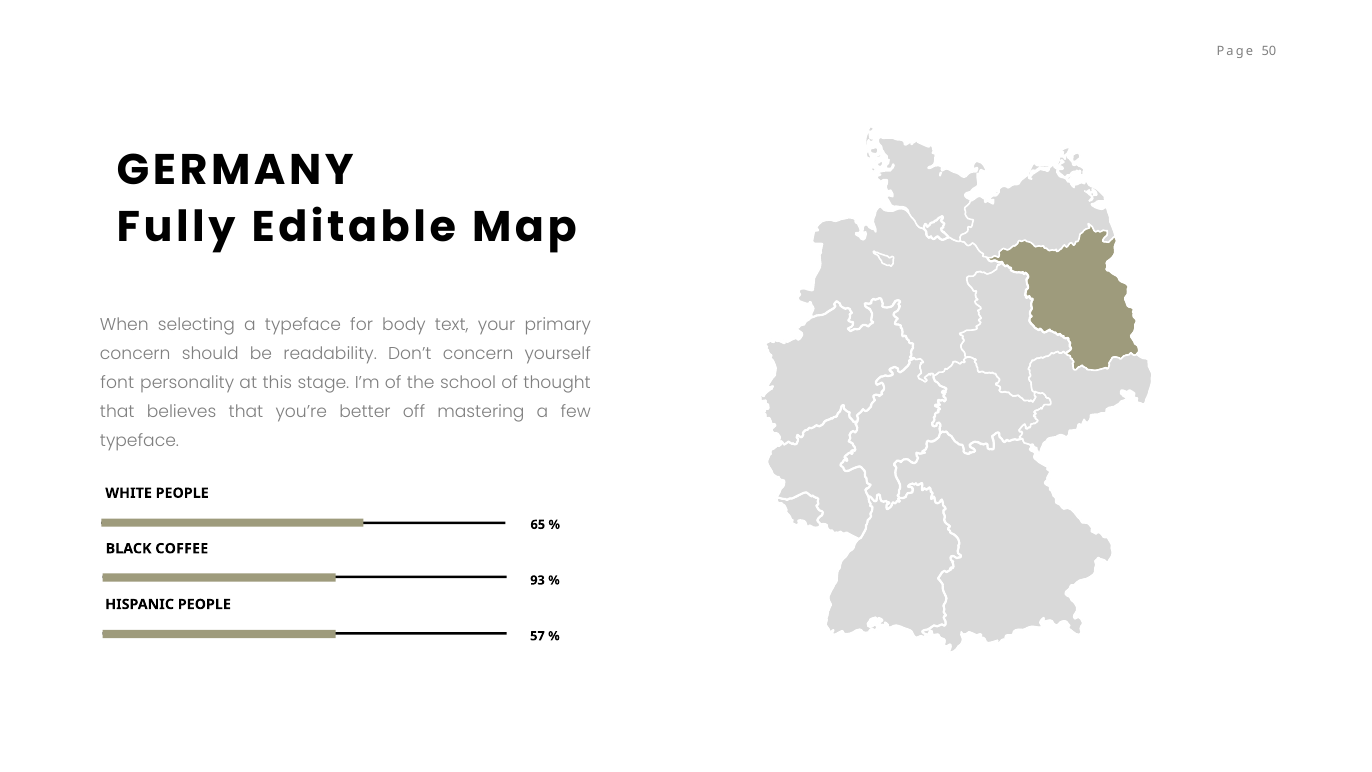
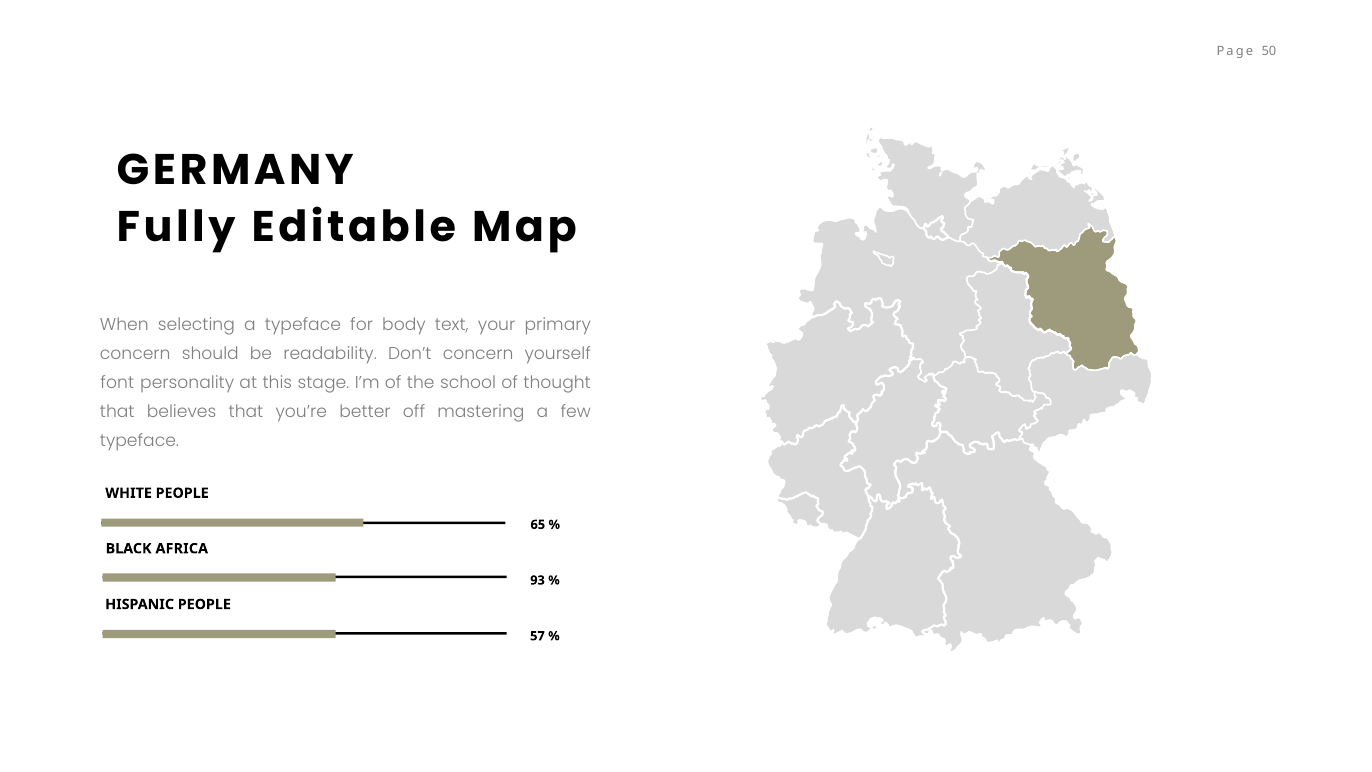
COFFEE: COFFEE -> AFRICA
